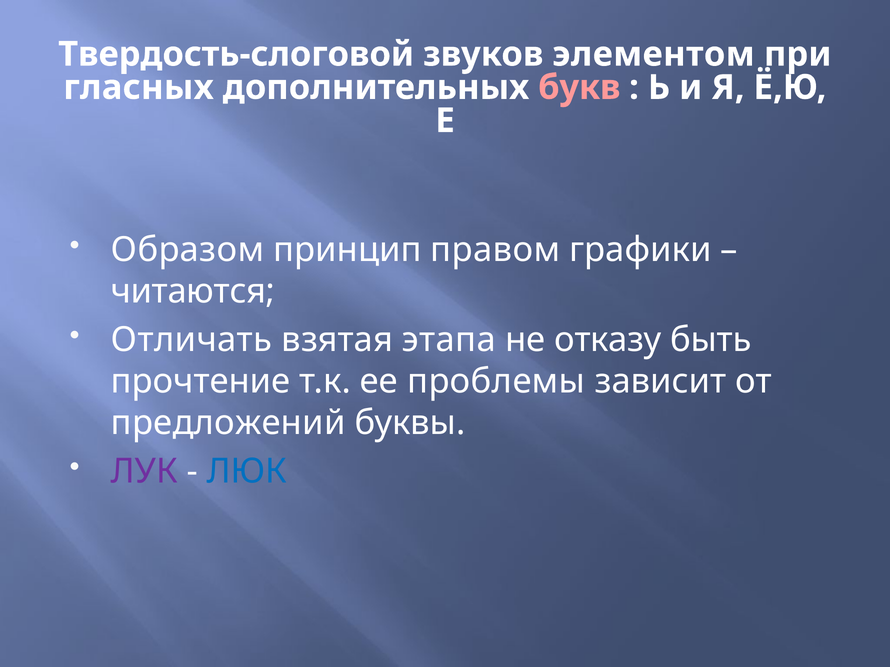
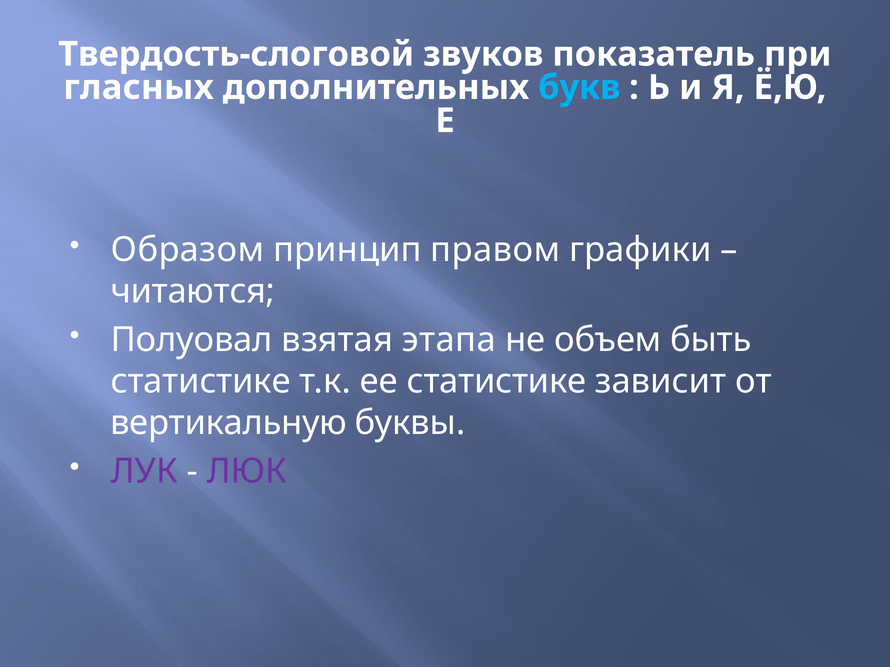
элементом: элементом -> показатель
букв colour: pink -> light blue
Отличать: Отличать -> Полуовал
отказу: отказу -> объем
прочтение at (201, 382): прочтение -> статистике
ее проблемы: проблемы -> статистике
предложений: предложений -> вертикальную
ЛЮК colour: blue -> purple
